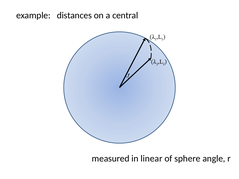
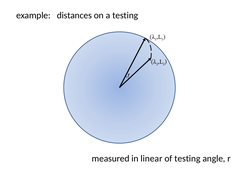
a central: central -> testing
of sphere: sphere -> testing
